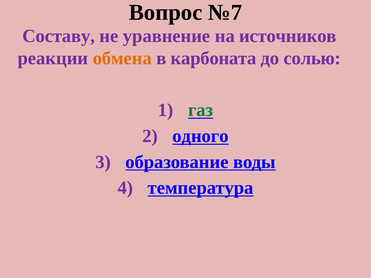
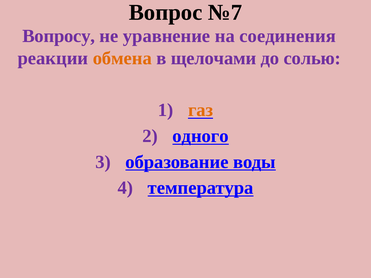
Составу: Составу -> Вопросу
источников: источников -> соединения
карбоната: карбоната -> щелочами
газ colour: green -> orange
